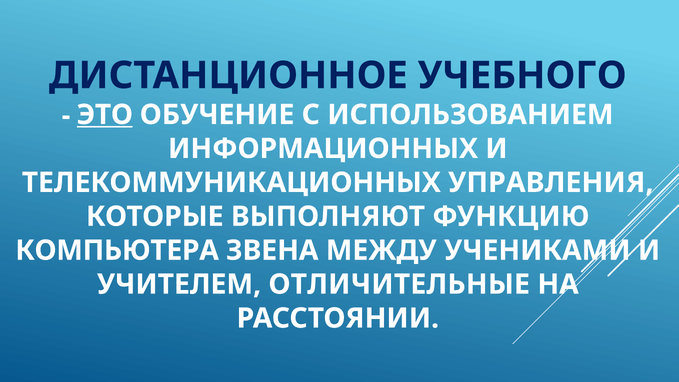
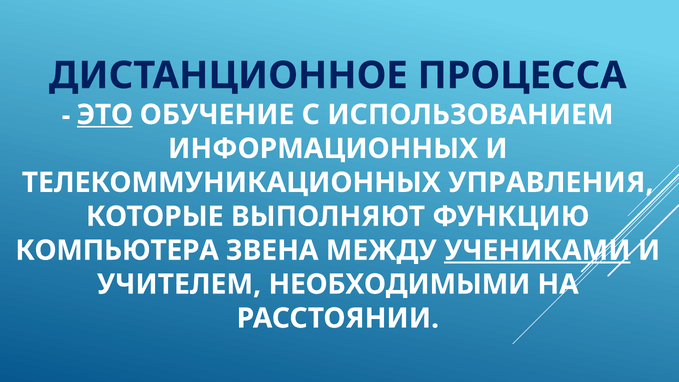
УЧЕБНОГО: УЧЕБНОГО -> ПРОЦЕССА
УЧЕНИКАМИ underline: none -> present
ОТЛИЧИТЕЛЬНЫЕ: ОТЛИЧИТЕЛЬНЫЕ -> НЕОБХОДИМЫМИ
